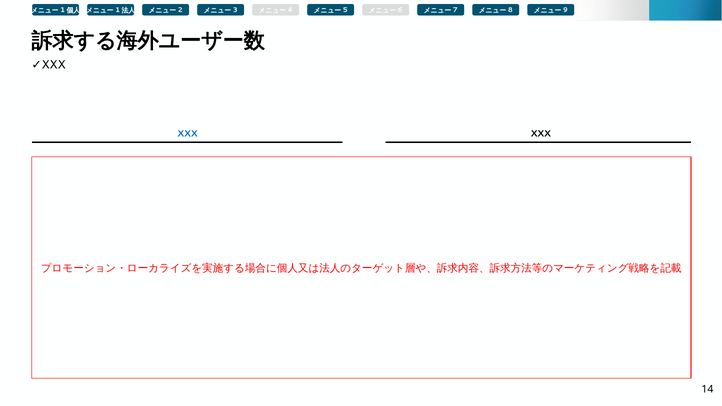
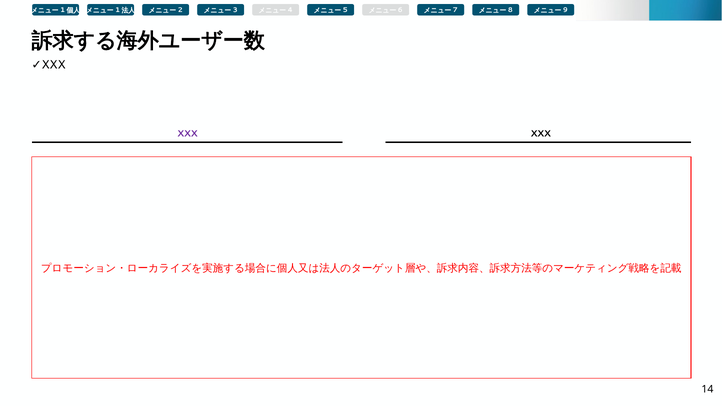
XXX at (187, 134) colour: blue -> purple
